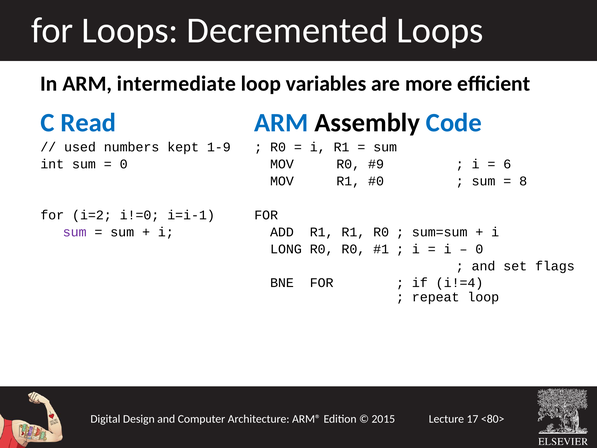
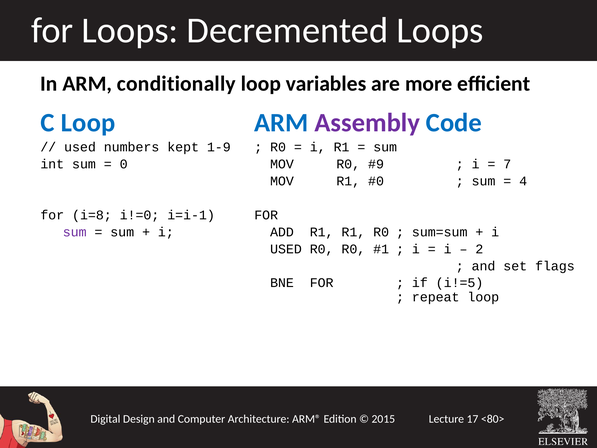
intermediate: intermediate -> conditionally
C Read: Read -> Loop
Assembly colour: black -> purple
6: 6 -> 7
8: 8 -> 4
i=2: i=2 -> i=8
LONG at (286, 249): LONG -> USED
0 at (479, 249): 0 -> 2
i!=4: i!=4 -> i!=5
